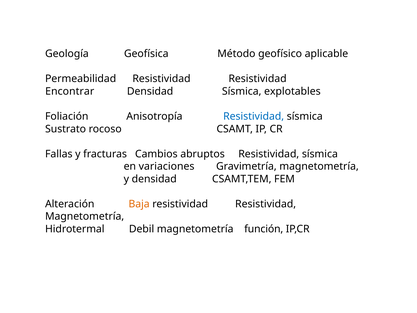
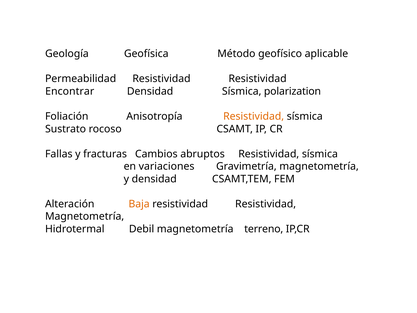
explotables: explotables -> polarization
Resistividad at (254, 116) colour: blue -> orange
función: función -> terreno
